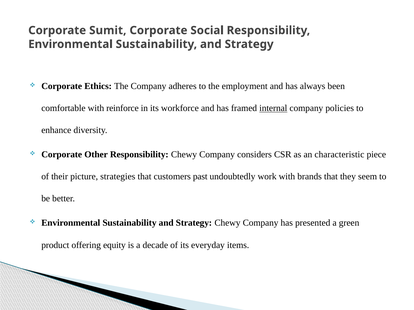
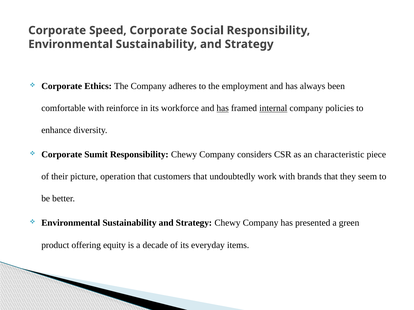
Sumit: Sumit -> Speed
has at (223, 108) underline: none -> present
Other: Other -> Sumit
strategies: strategies -> operation
customers past: past -> that
